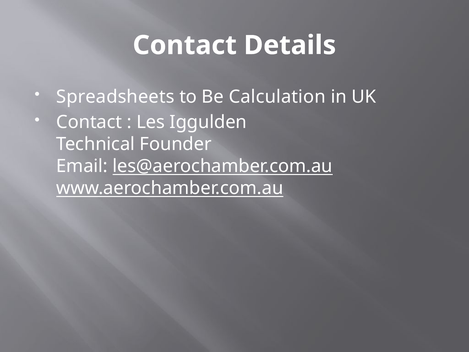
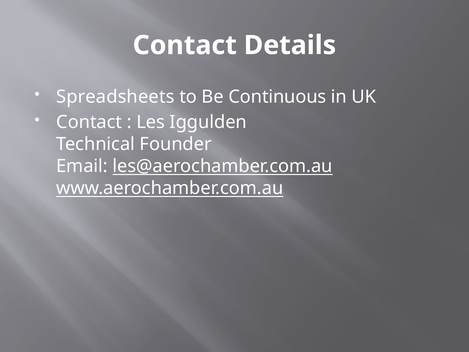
Calculation: Calculation -> Continuous
